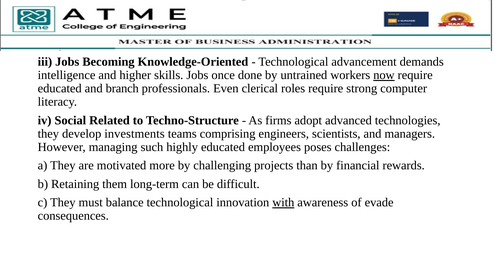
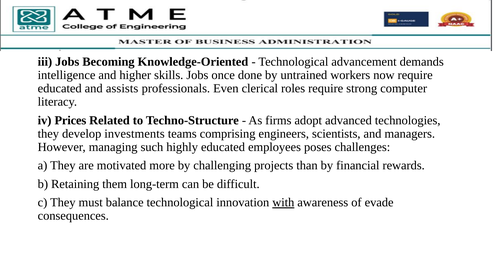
now underline: present -> none
branch: branch -> assists
Social: Social -> Prices
